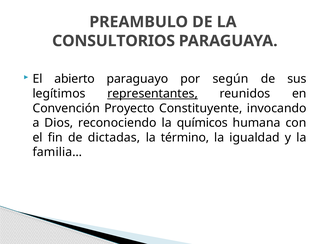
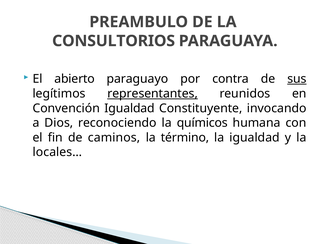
según: según -> contra
sus underline: none -> present
Convención Proyecto: Proyecto -> Igualdad
dictadas: dictadas -> caminos
familia…: familia… -> locales…
